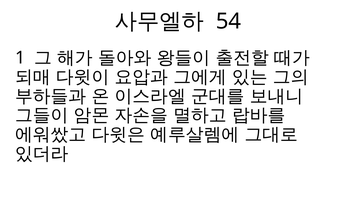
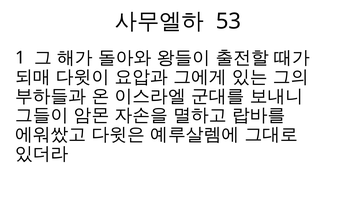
54: 54 -> 53
